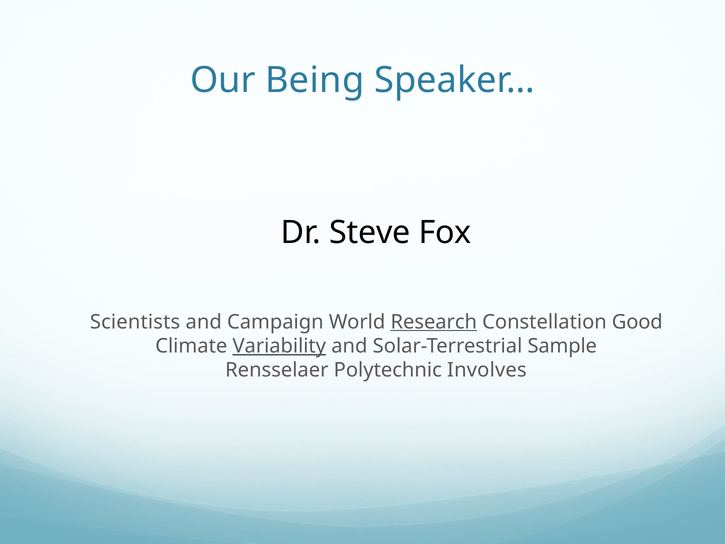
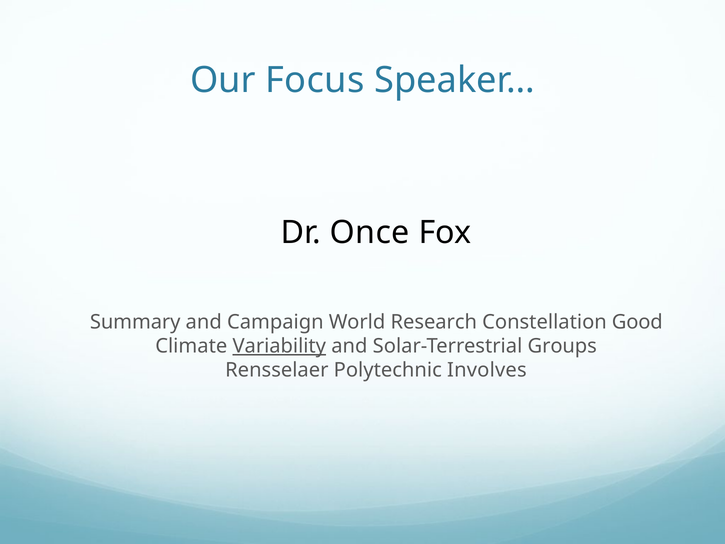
Being: Being -> Focus
Steve: Steve -> Once
Scientists: Scientists -> Summary
Research underline: present -> none
Sample: Sample -> Groups
